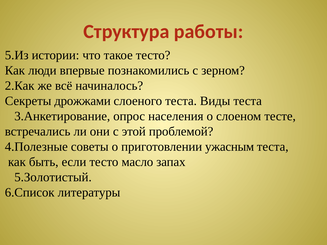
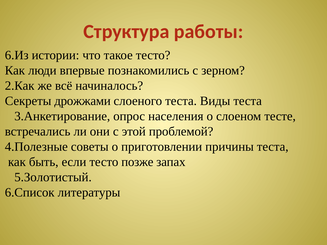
5.Из: 5.Из -> 6.Из
ужасным: ужасным -> причины
масло: масло -> позже
